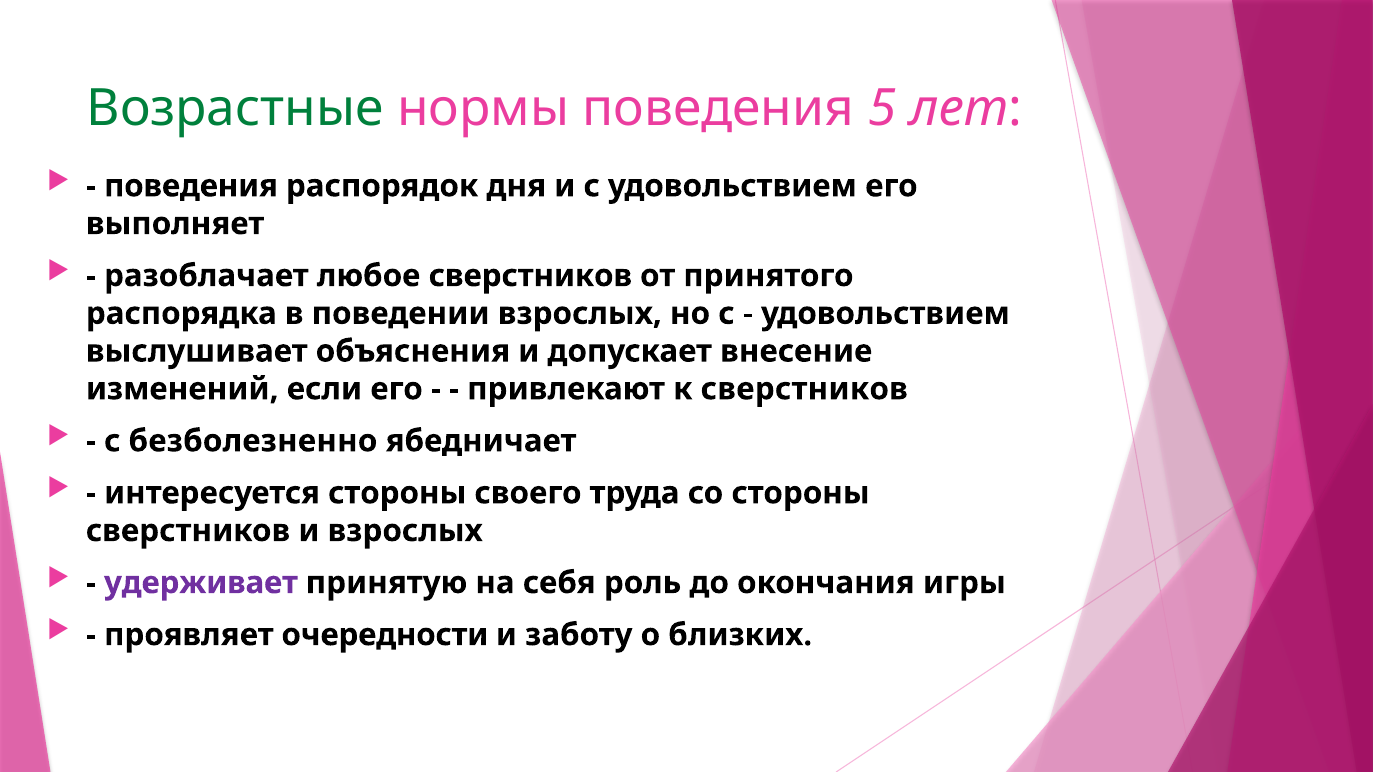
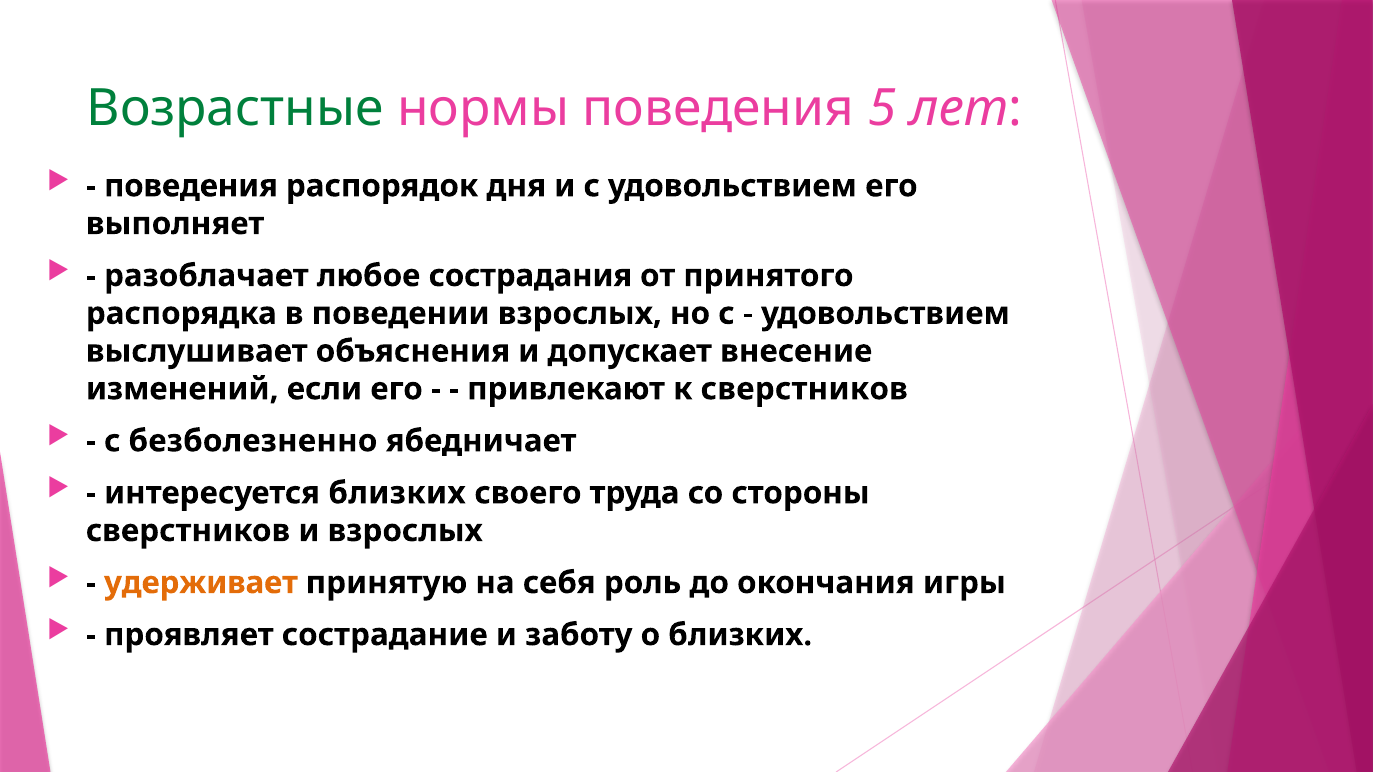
любое сверстников: сверстников -> сострадания
интересуется стороны: стороны -> близких
удерживает colour: purple -> orange
очередности: очередности -> сострадание
